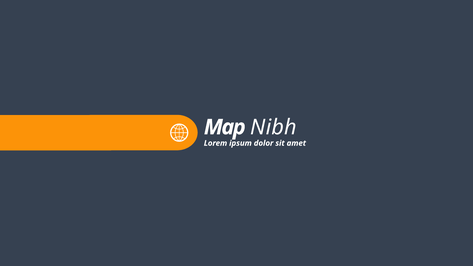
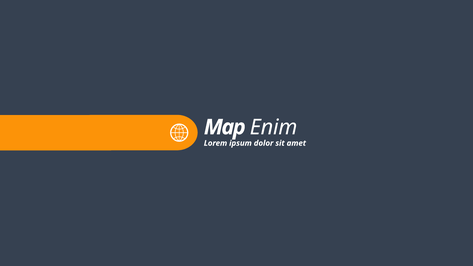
Nibh: Nibh -> Enim
